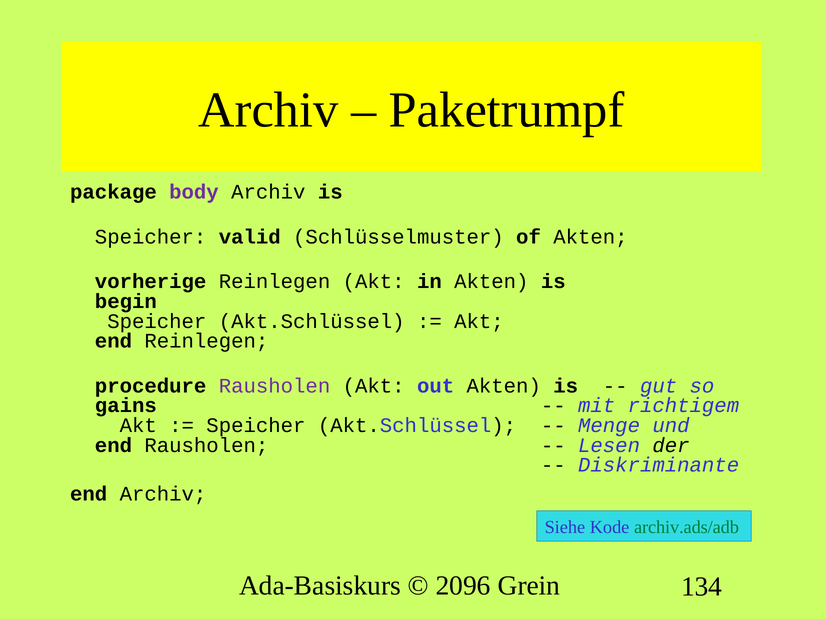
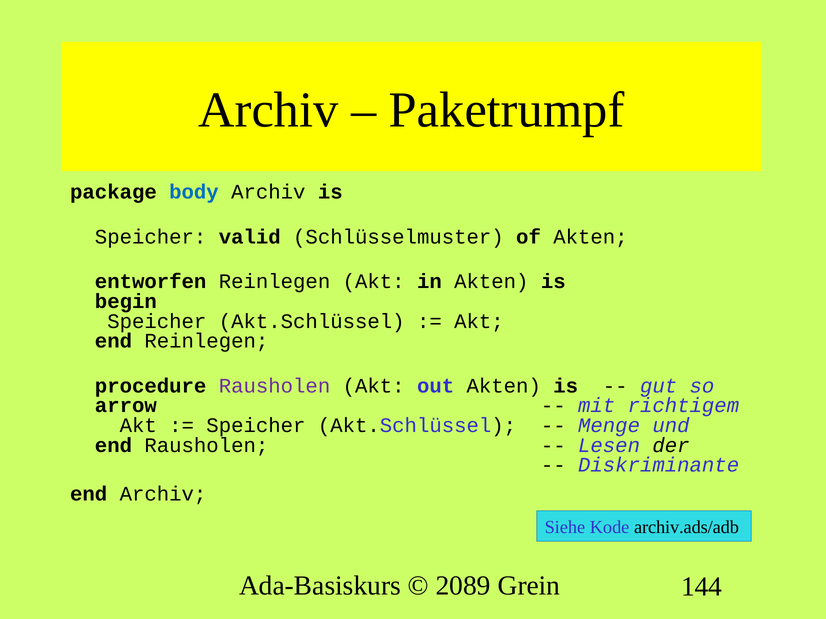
body colour: purple -> blue
vorherige: vorherige -> entworfen
gains: gains -> arrow
archiv.ads/adb colour: green -> black
2096: 2096 -> 2089
134: 134 -> 144
